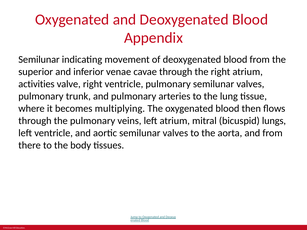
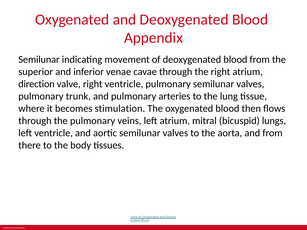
activities: activities -> direction
multiplying: multiplying -> stimulation
